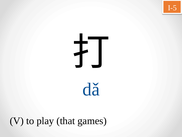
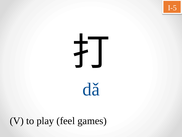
that: that -> feel
